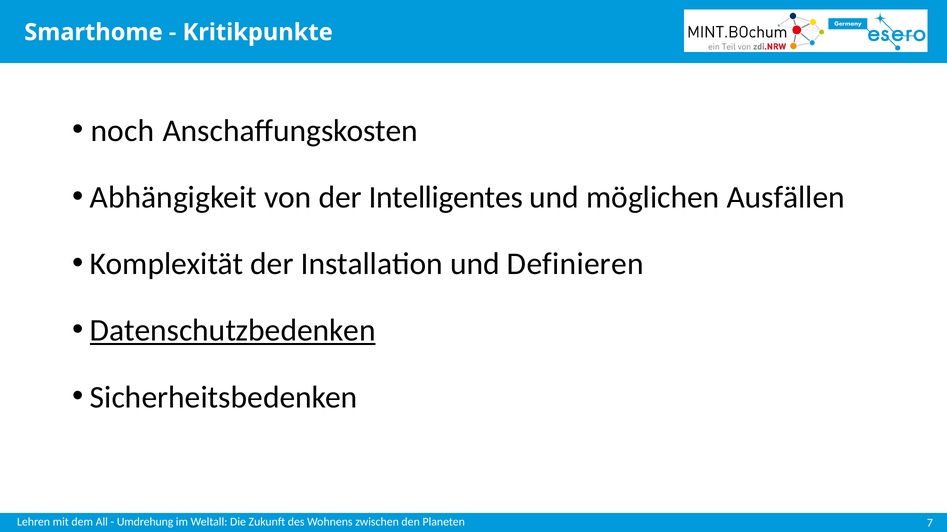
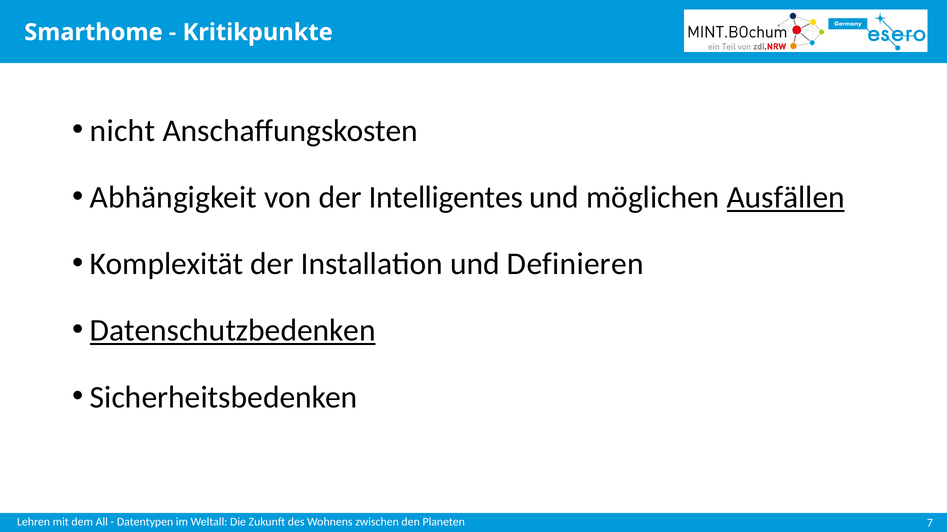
noch: noch -> nicht
Ausfällen underline: none -> present
Umdrehung: Umdrehung -> Datentypen
